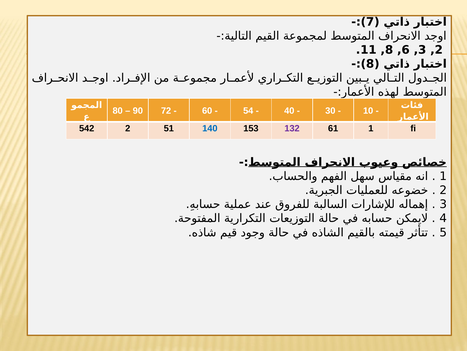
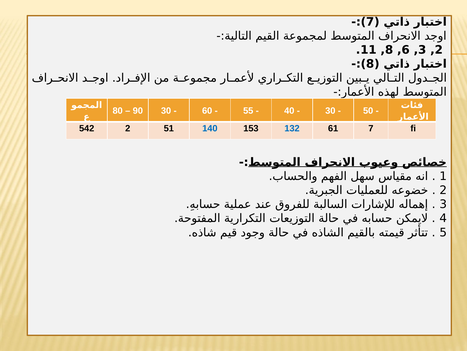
90 72: 72 -> 30
54: 54 -> 55
10: 10 -> 50
132 colour: purple -> blue
61 1: 1 -> 7
